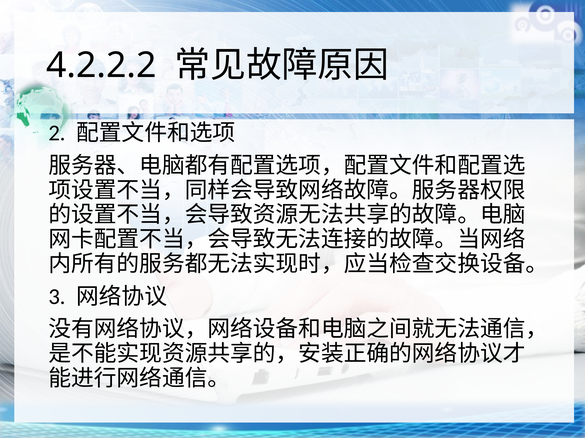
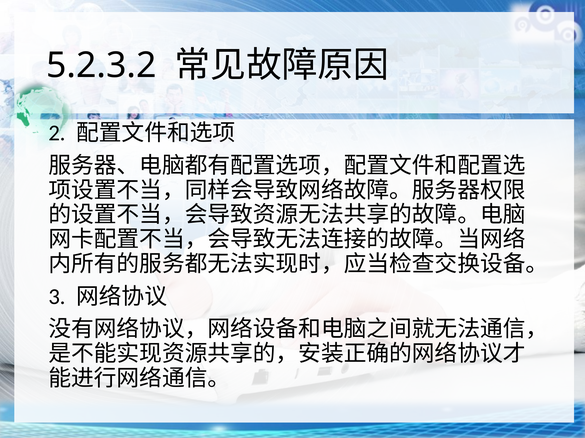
4.2.2.2: 4.2.2.2 -> 5.2.3.2
